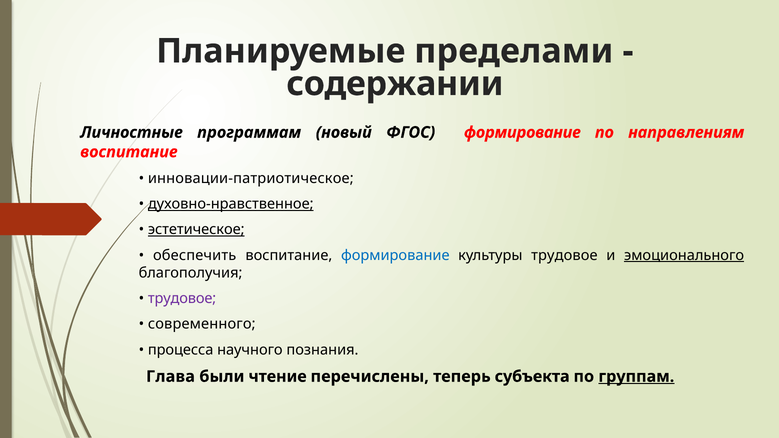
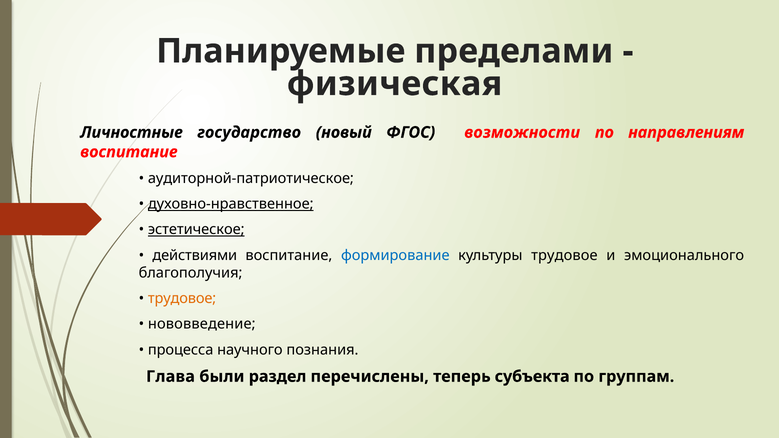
содержании: содержании -> физическая
программам: программам -> государство
ФГОС формирование: формирование -> возможности
инновации-патриотическое: инновации-патриотическое -> аудиторной-патриотическое
обеспечить: обеспечить -> действиями
эмоционального underline: present -> none
трудовое at (182, 299) colour: purple -> orange
современного: современного -> нововведение
чтение: чтение -> раздел
группам underline: present -> none
